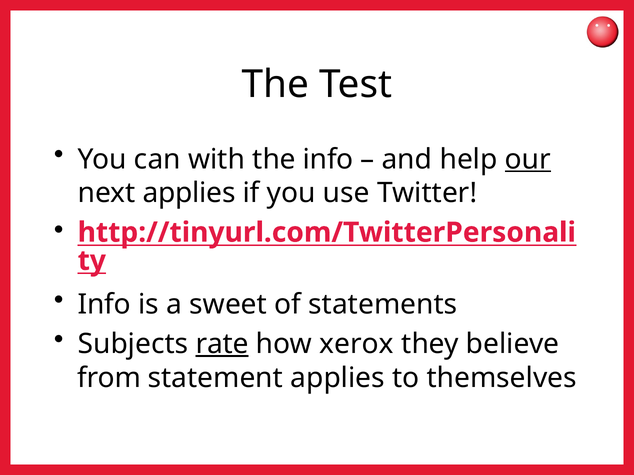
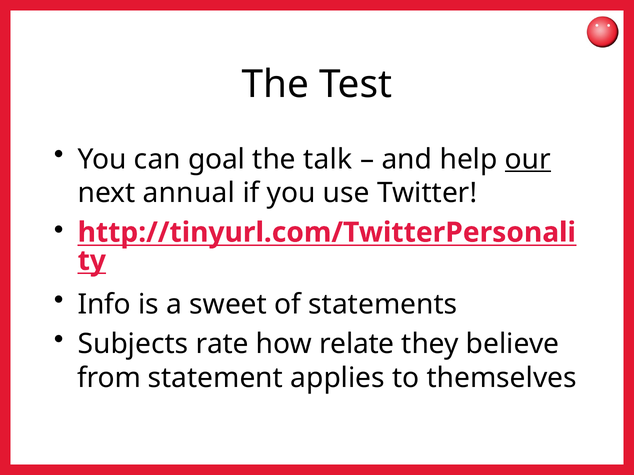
with: with -> goal
the info: info -> talk
next applies: applies -> annual
rate underline: present -> none
xerox: xerox -> relate
